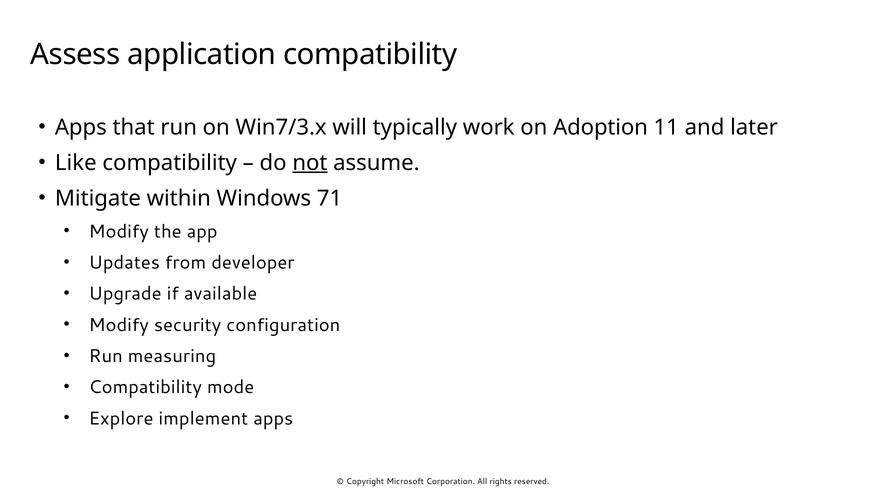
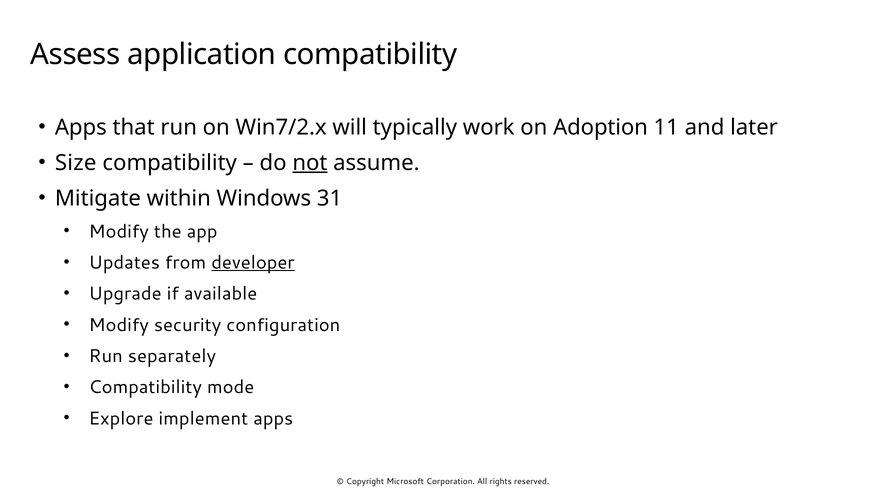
Win7/3.x: Win7/3.x -> Win7/2.x
Like: Like -> Size
71: 71 -> 31
developer underline: none -> present
measuring: measuring -> separately
